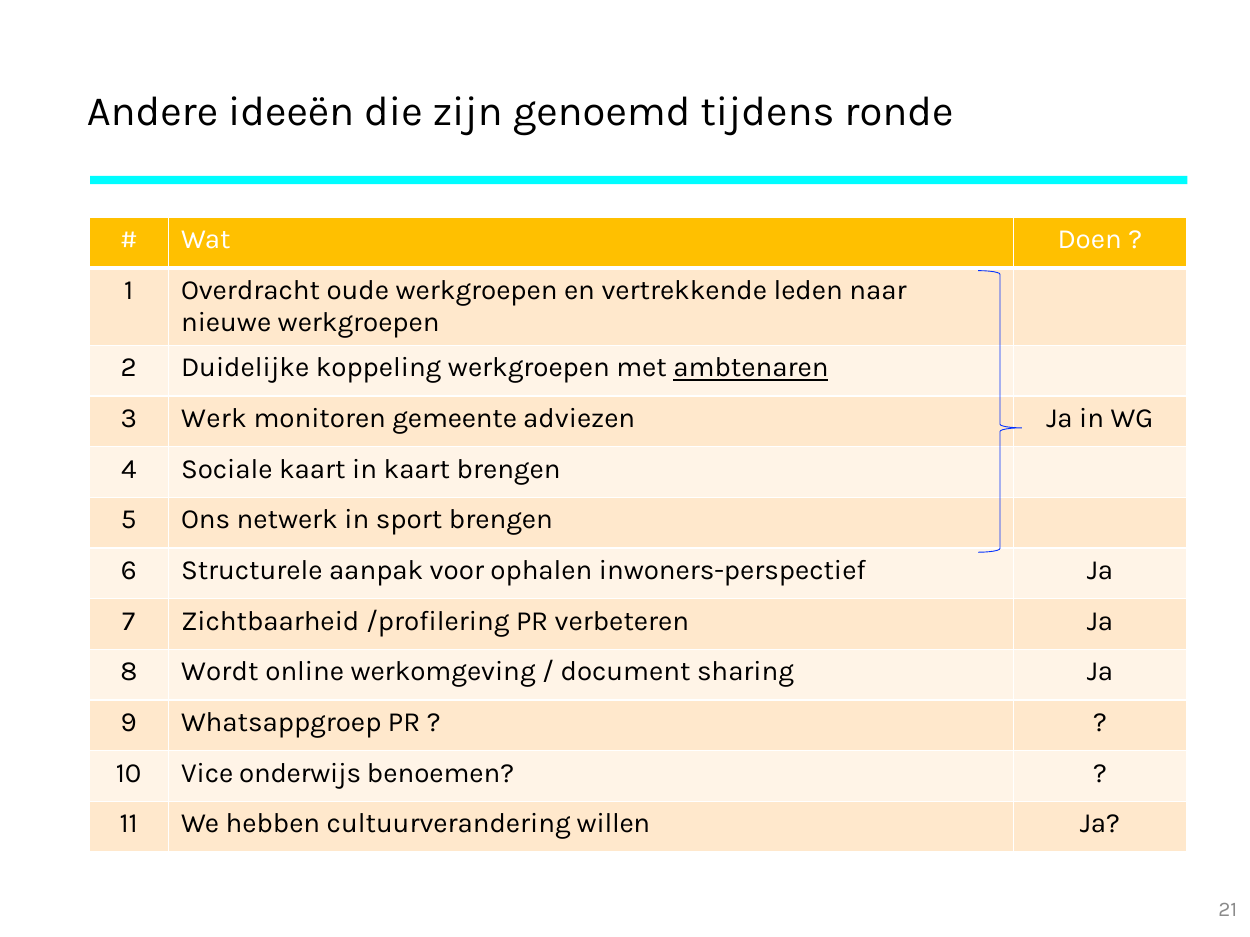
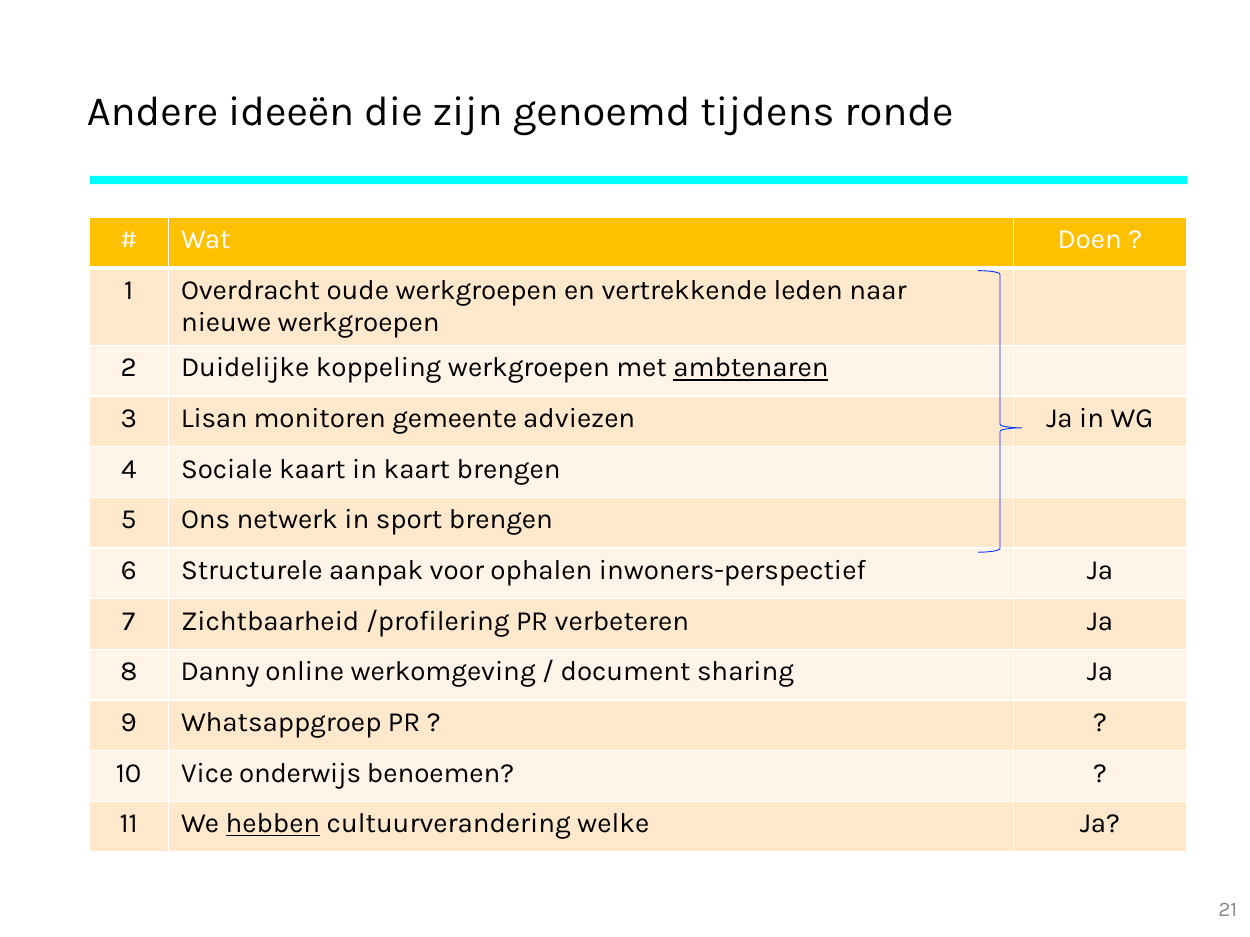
Werk: Werk -> Lisan
Wordt: Wordt -> Danny
hebben underline: none -> present
willen: willen -> welke
